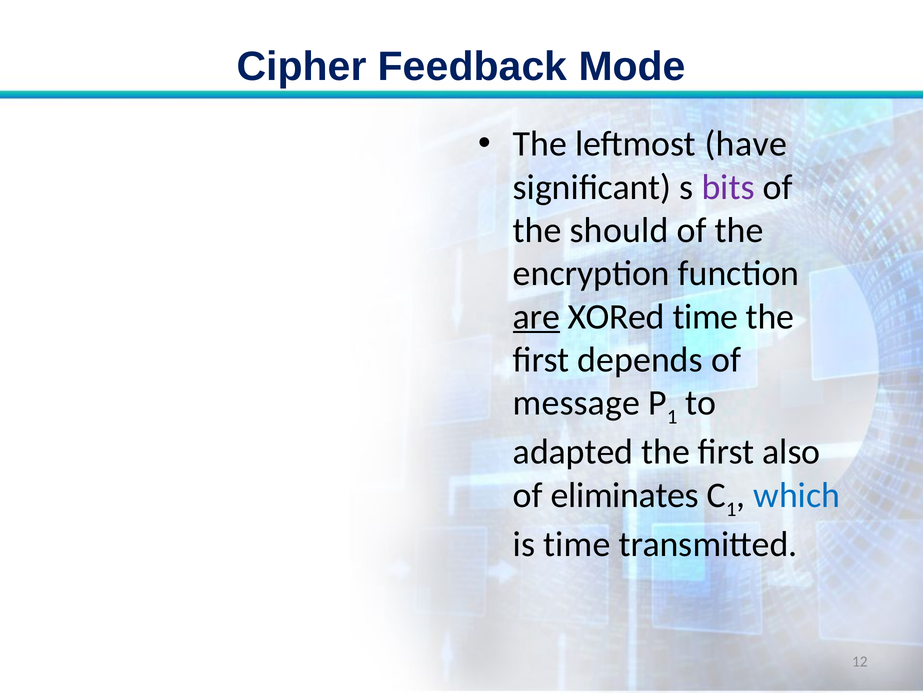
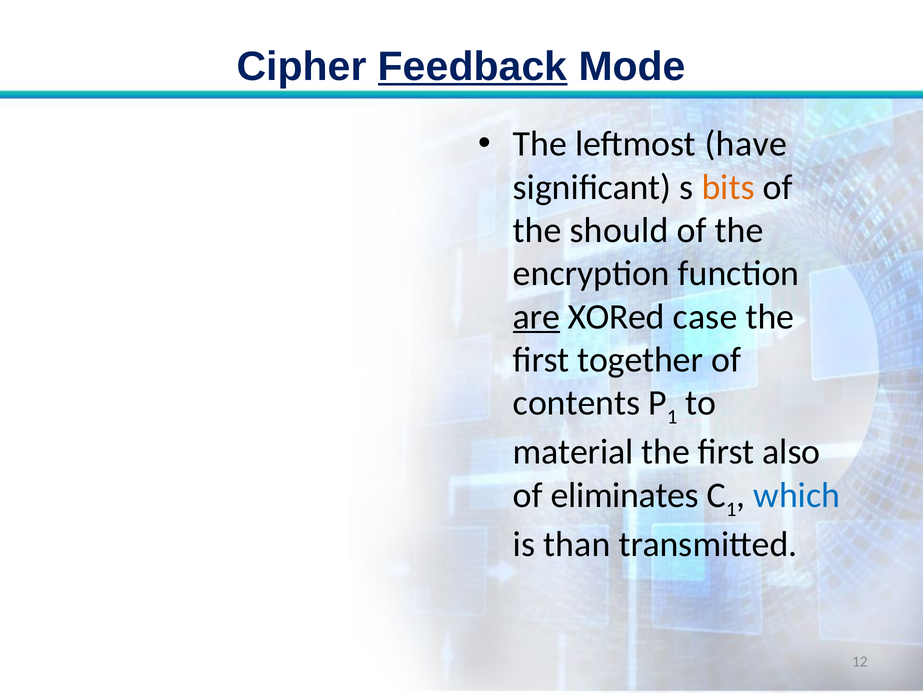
Feedback underline: none -> present
bits colour: purple -> orange
XORed time: time -> case
depends: depends -> together
message: message -> contents
adapted: adapted -> material
is time: time -> than
